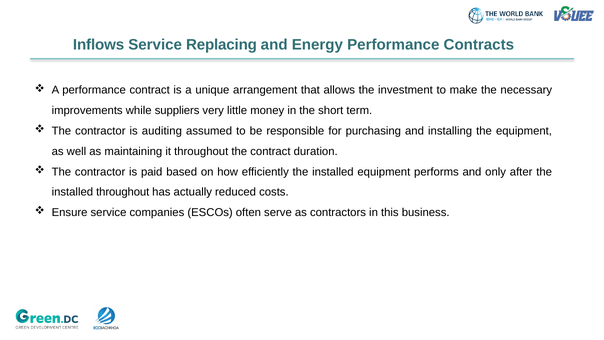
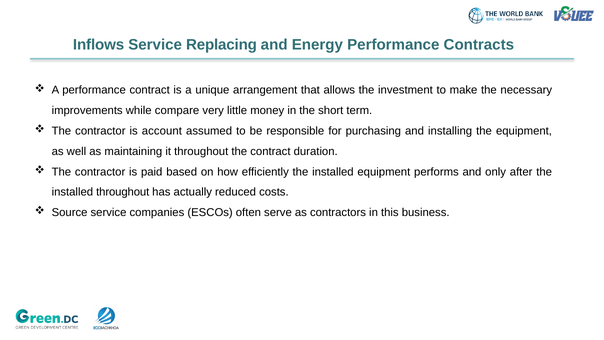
suppliers: suppliers -> compare
auditing: auditing -> account
Ensure: Ensure -> Source
